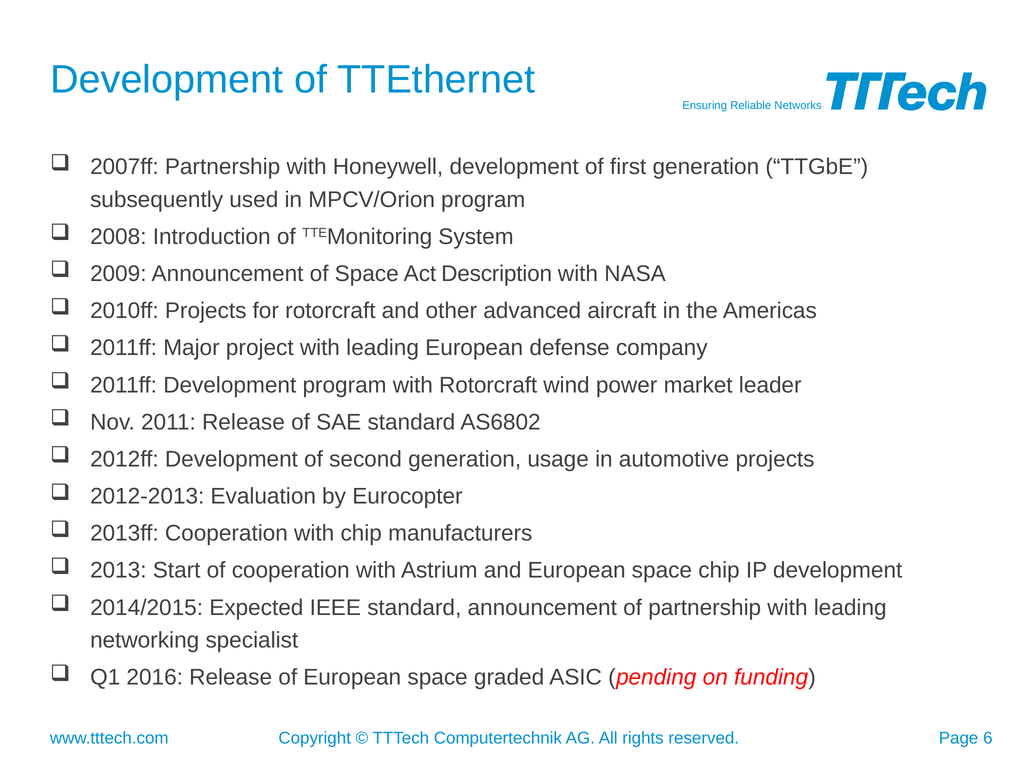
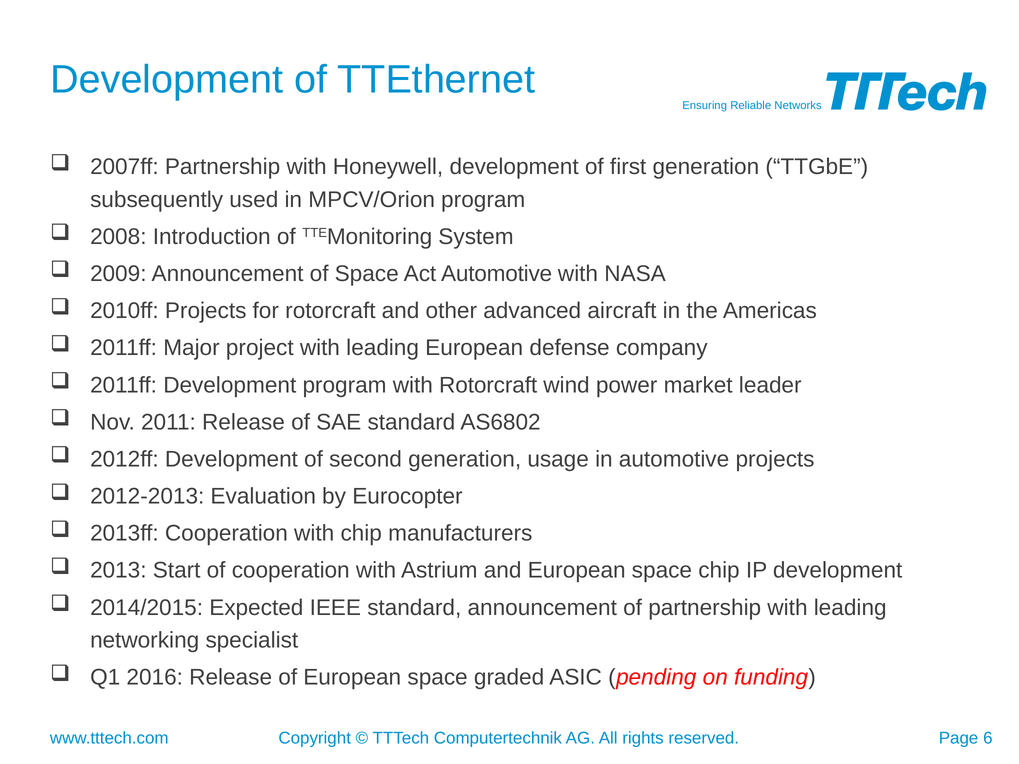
Act Description: Description -> Automotive
